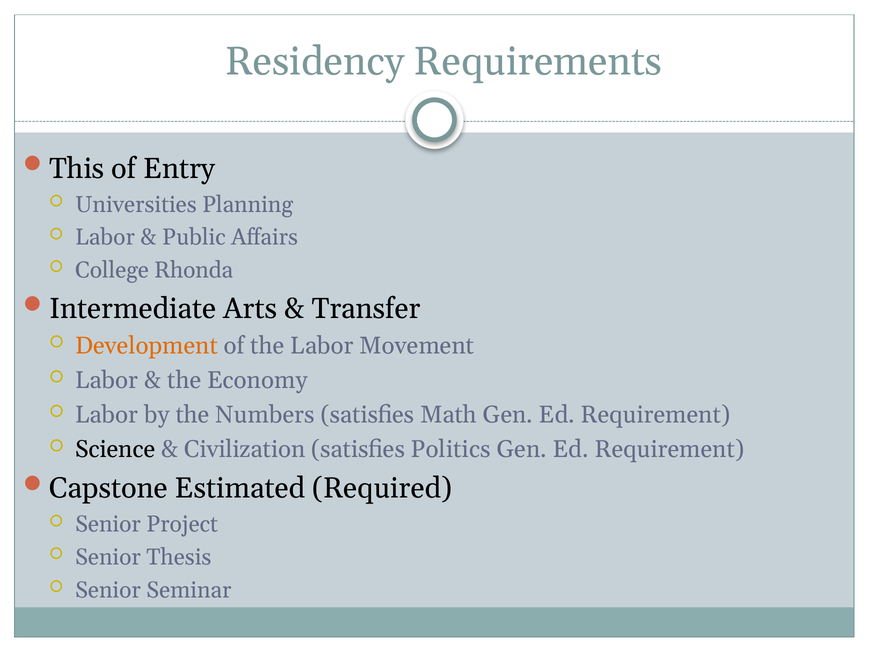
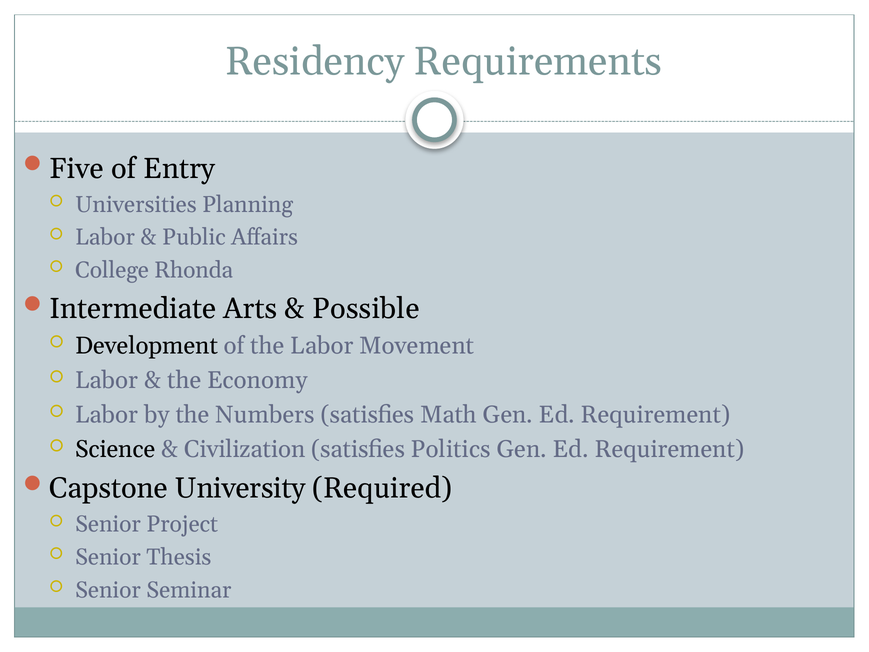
This: This -> Five
Transfer: Transfer -> Possible
Development colour: orange -> black
Estimated: Estimated -> University
